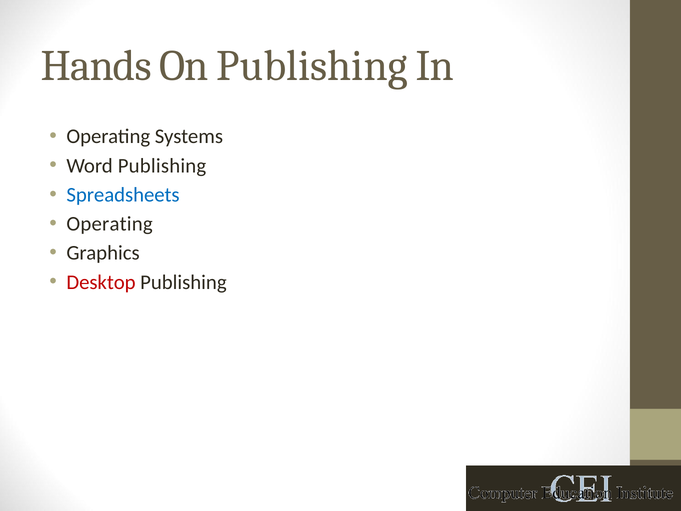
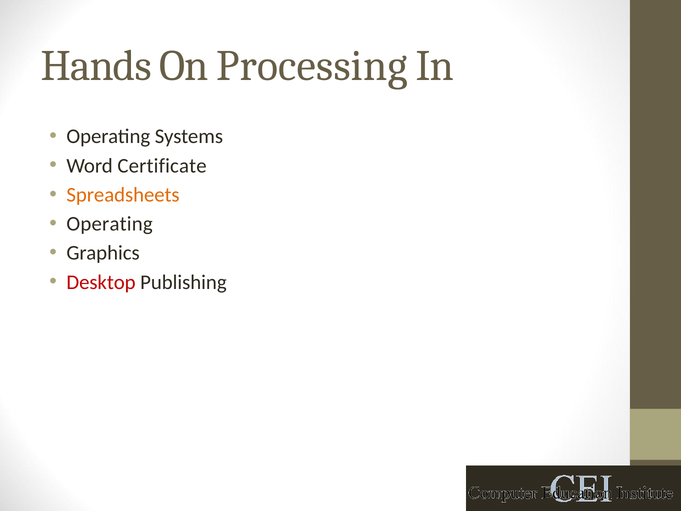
On Publishing: Publishing -> Processing
Word Publishing: Publishing -> Certificate
Spreadsheets colour: blue -> orange
